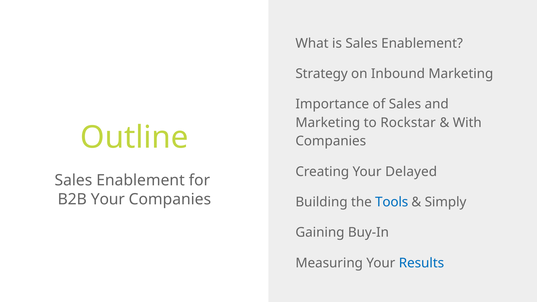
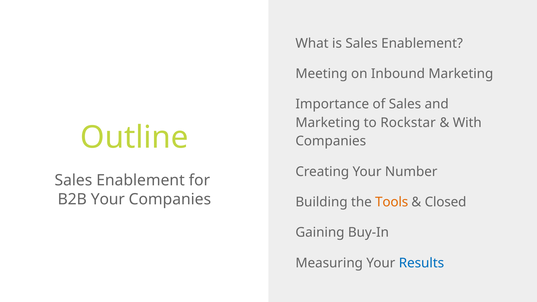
Strategy: Strategy -> Meeting
Delayed: Delayed -> Number
Tools colour: blue -> orange
Simply: Simply -> Closed
